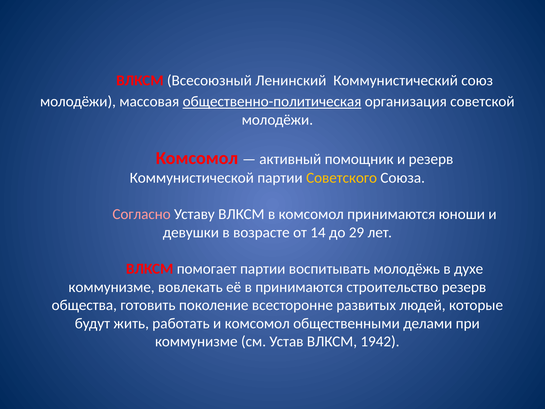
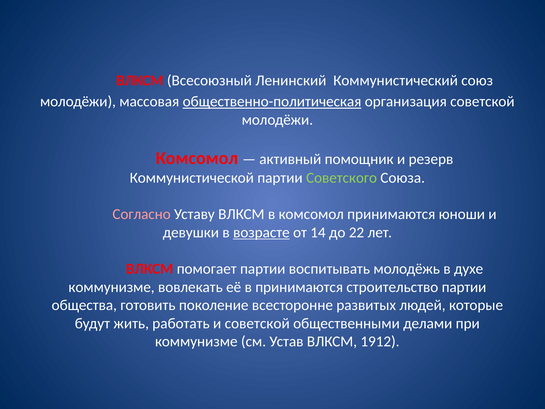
Советского colour: yellow -> light green
возрасте underline: none -> present
29: 29 -> 22
строительство резерв: резерв -> партии
и комсомол: комсомол -> советской
1942: 1942 -> 1912
